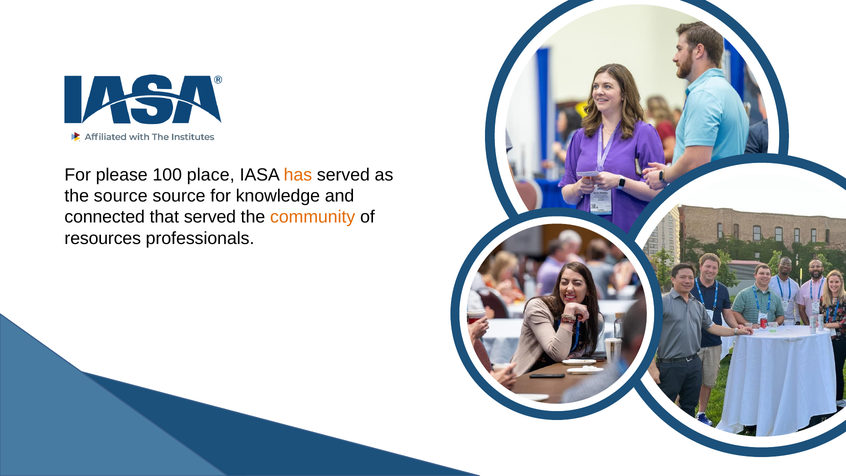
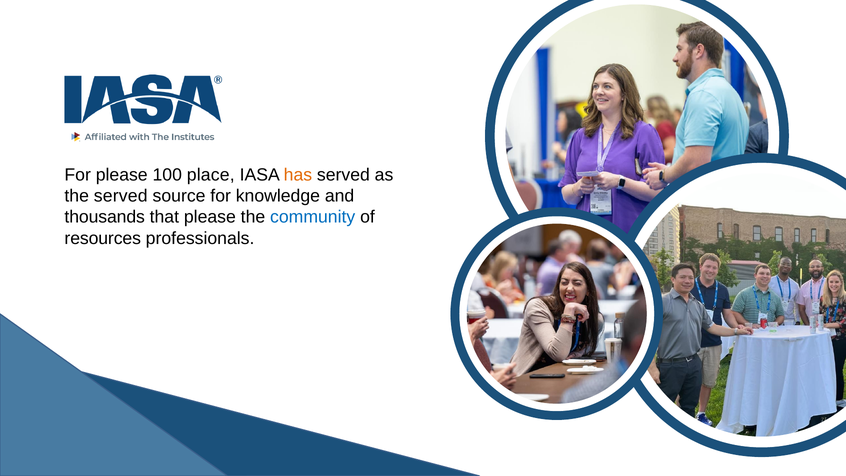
the source: source -> served
connected: connected -> thousands
that served: served -> please
community colour: orange -> blue
